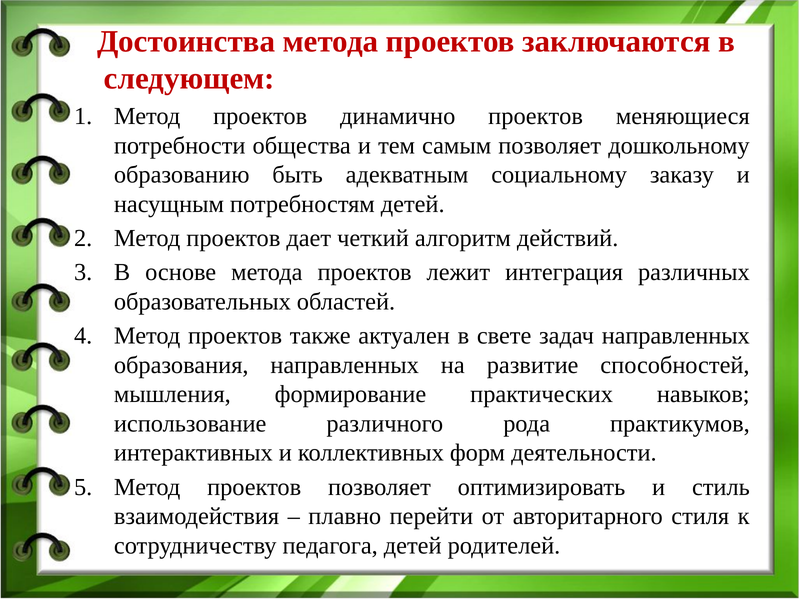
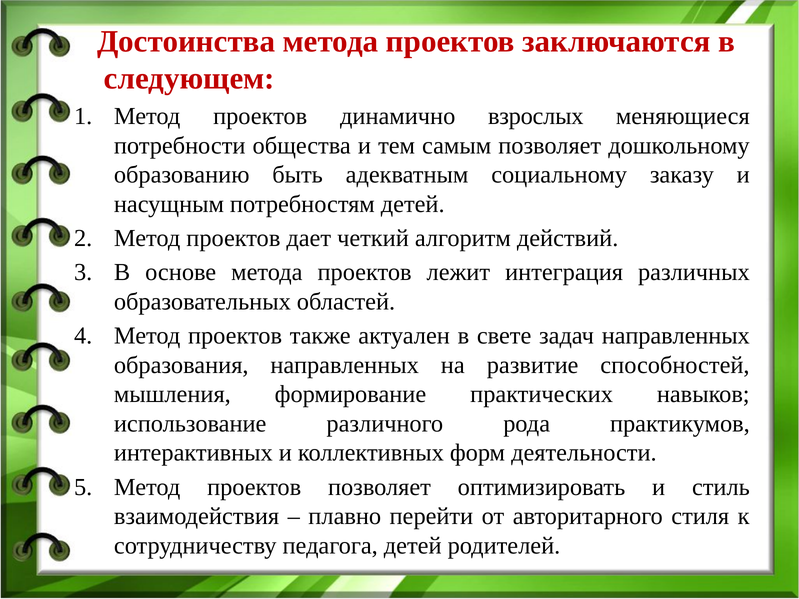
динамично проектов: проектов -> взрослых
